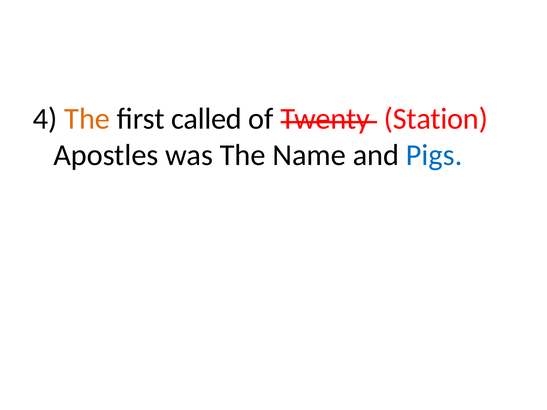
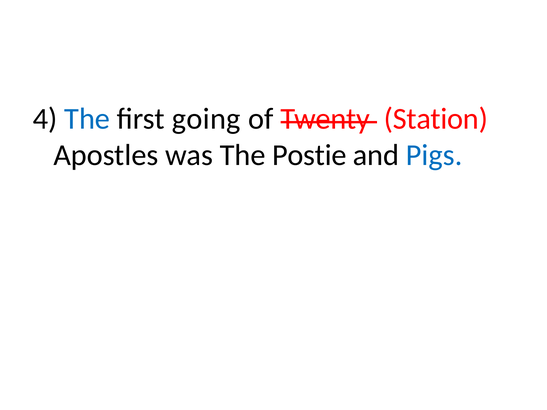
The at (87, 119) colour: orange -> blue
called: called -> going
Name: Name -> Postie
